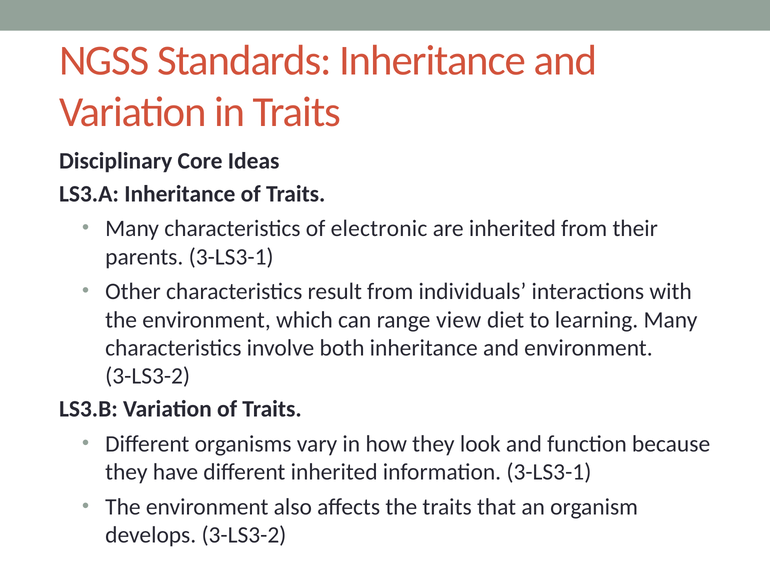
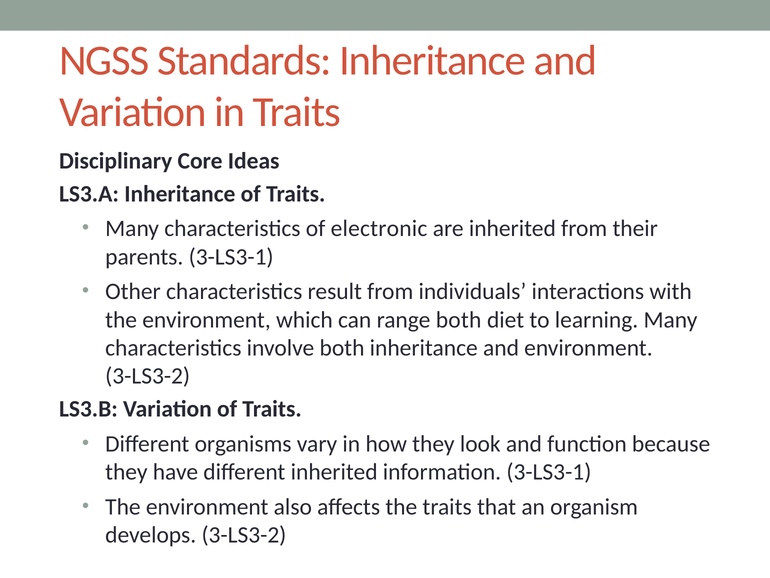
range view: view -> both
